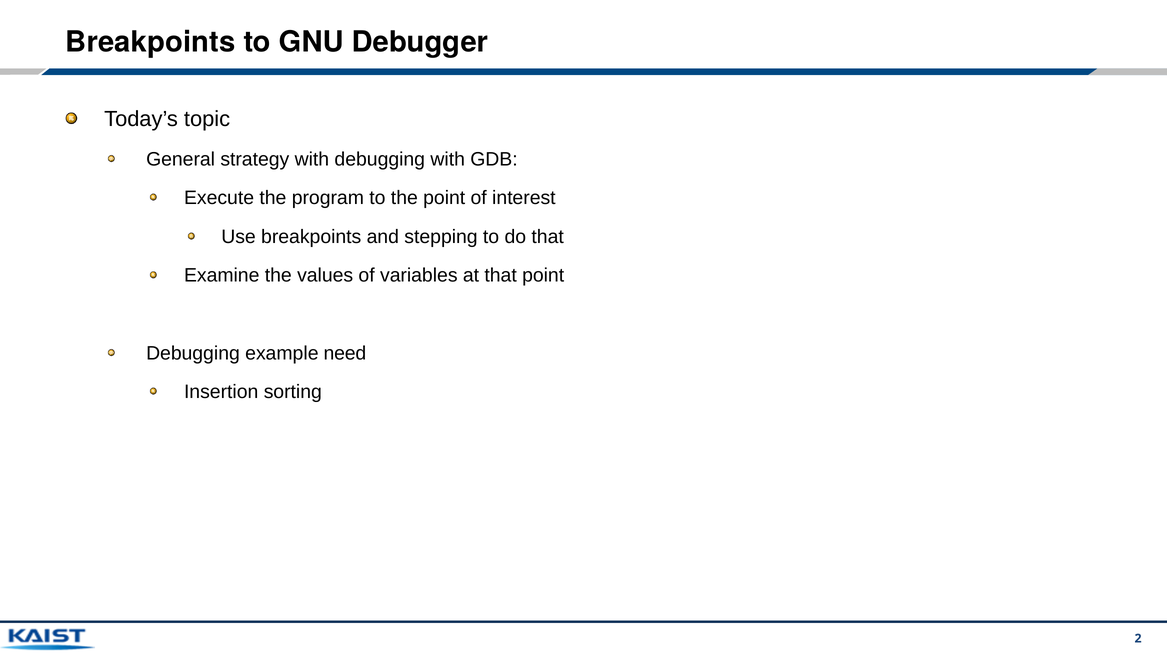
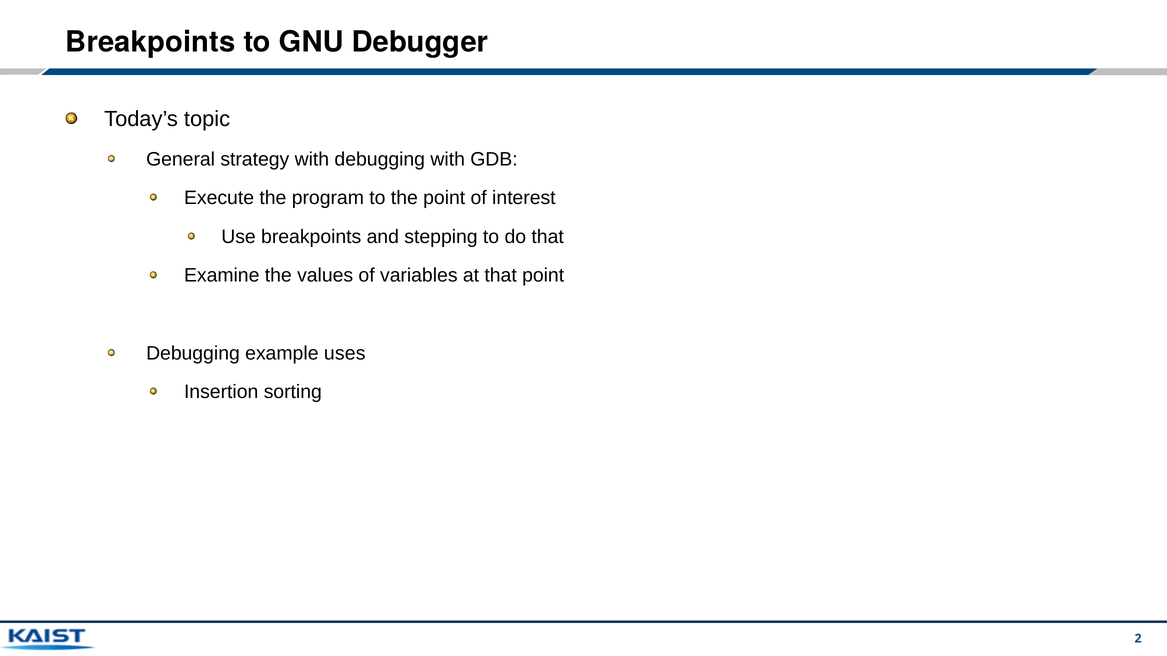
need: need -> uses
